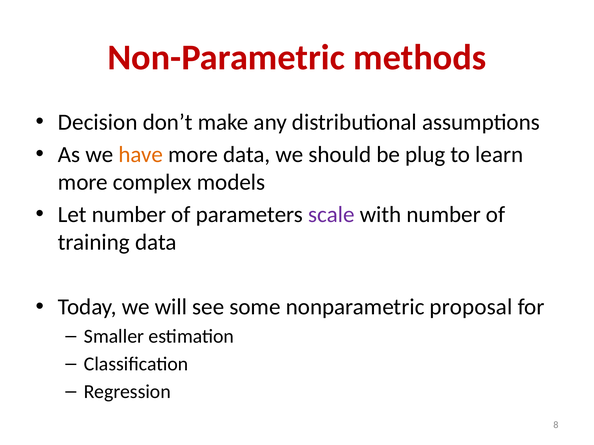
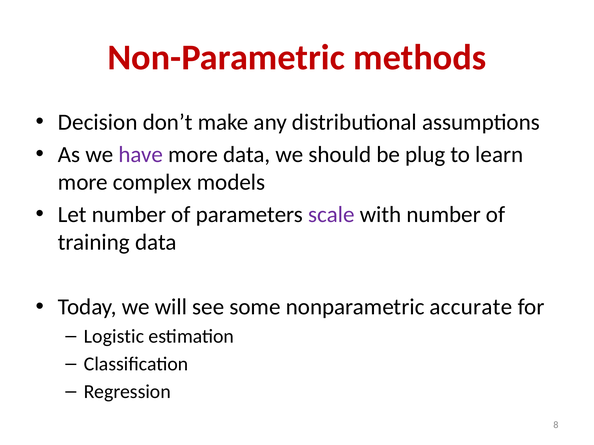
have colour: orange -> purple
proposal: proposal -> accurate
Smaller: Smaller -> Logistic
